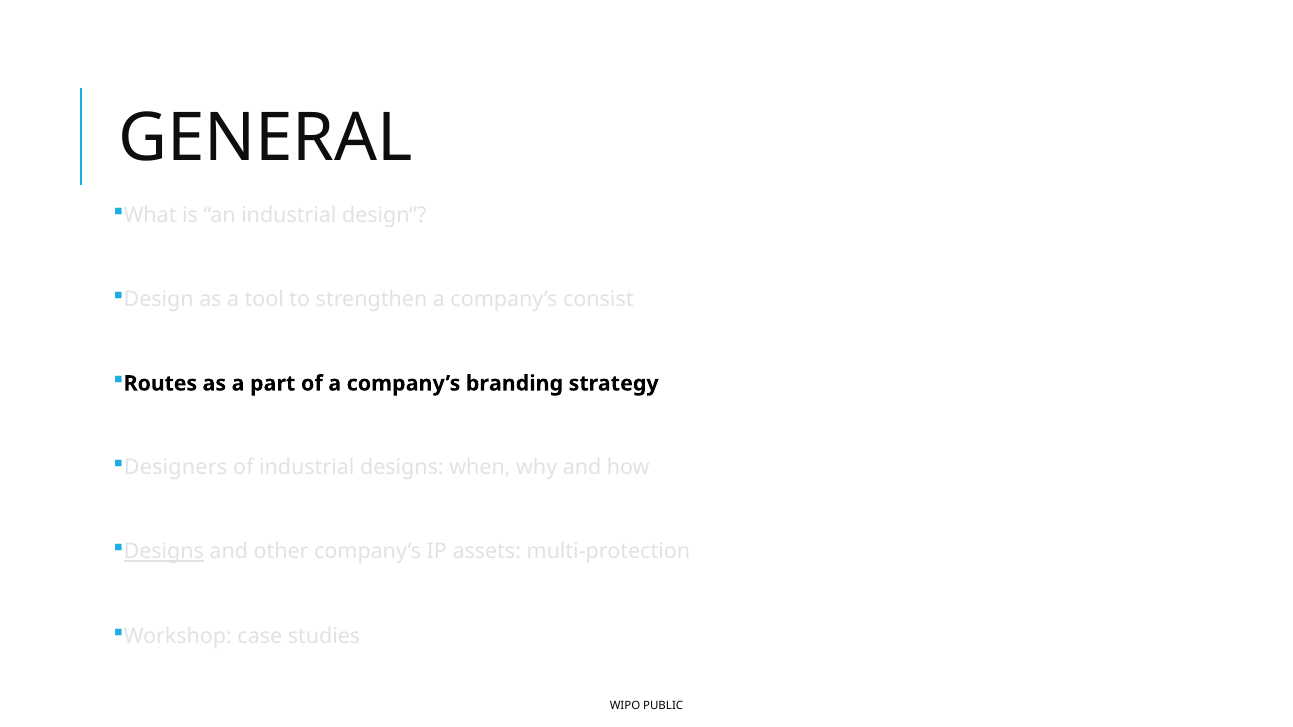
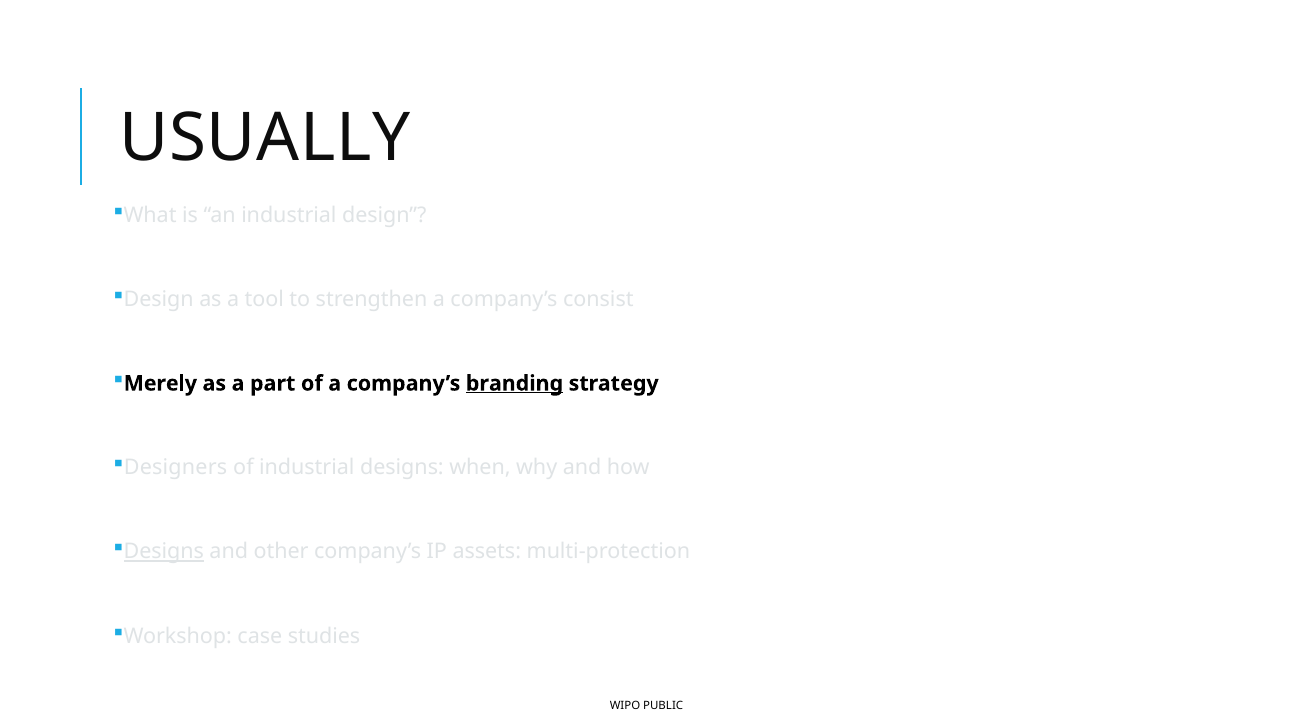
GENERAL: GENERAL -> USUALLY
Routes: Routes -> Merely
branding underline: none -> present
